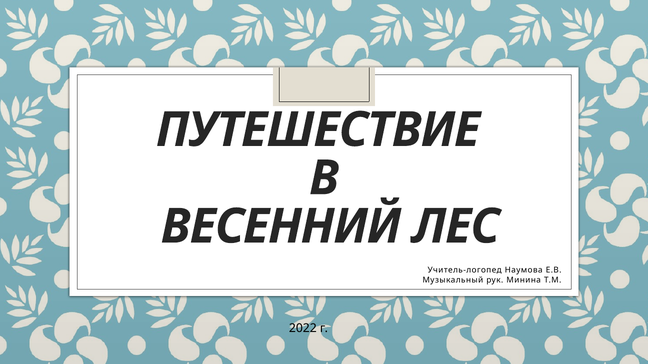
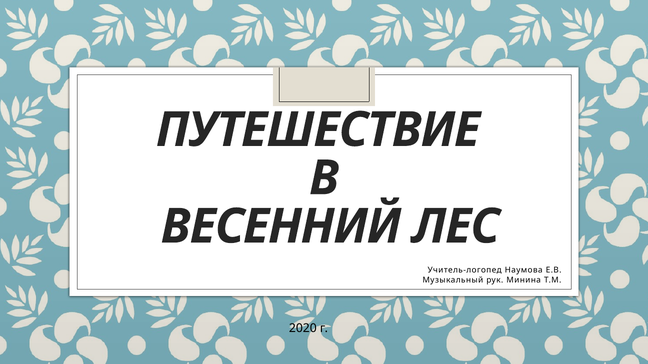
2022: 2022 -> 2020
